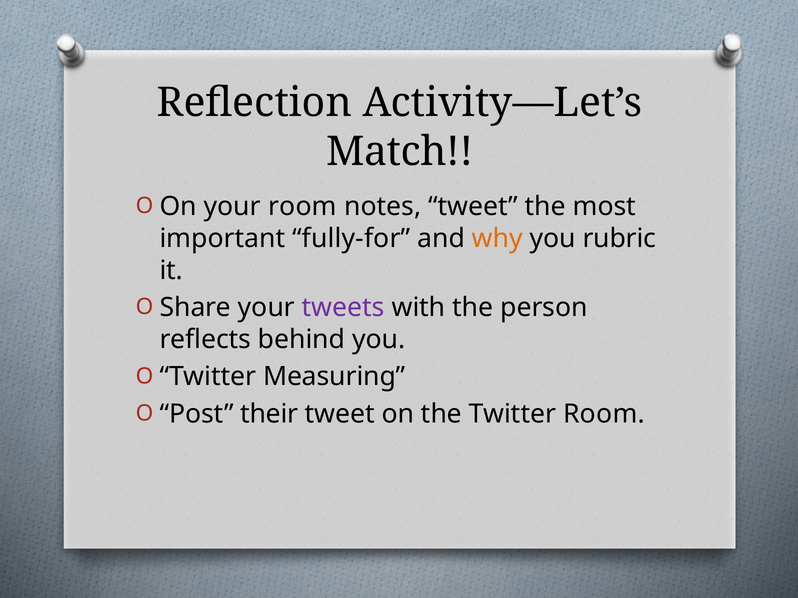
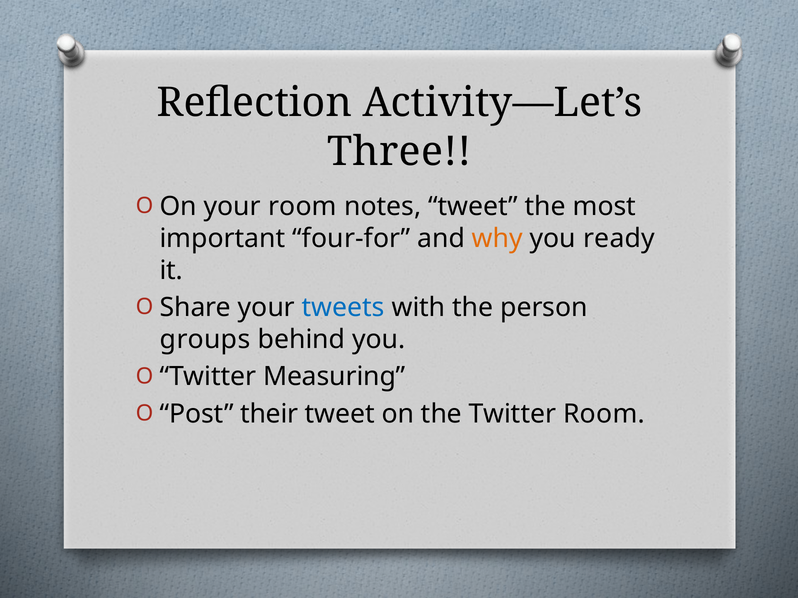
Match: Match -> Three
fully-for: fully-for -> four-for
rubric: rubric -> ready
tweets colour: purple -> blue
reflects: reflects -> groups
